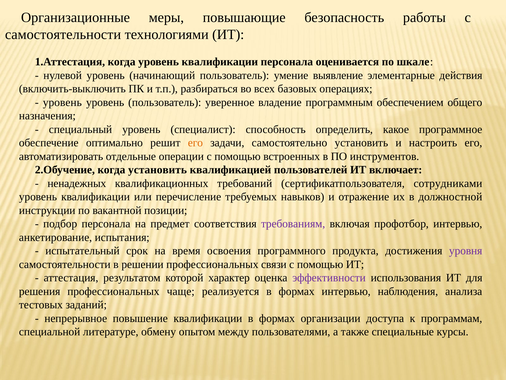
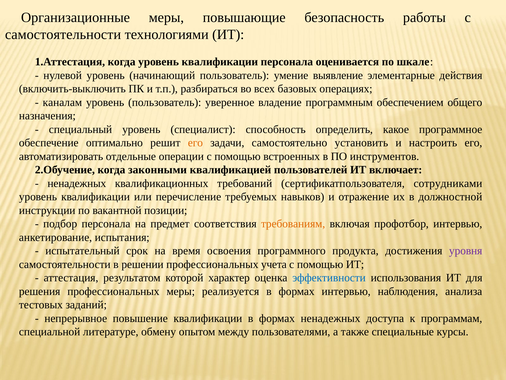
уровень at (62, 102): уровень -> каналам
когда установить: установить -> законными
требованиям colour: purple -> orange
связи: связи -> учета
эффективности colour: purple -> blue
профессиональных чаще: чаще -> меры
формах организации: организации -> ненадежных
